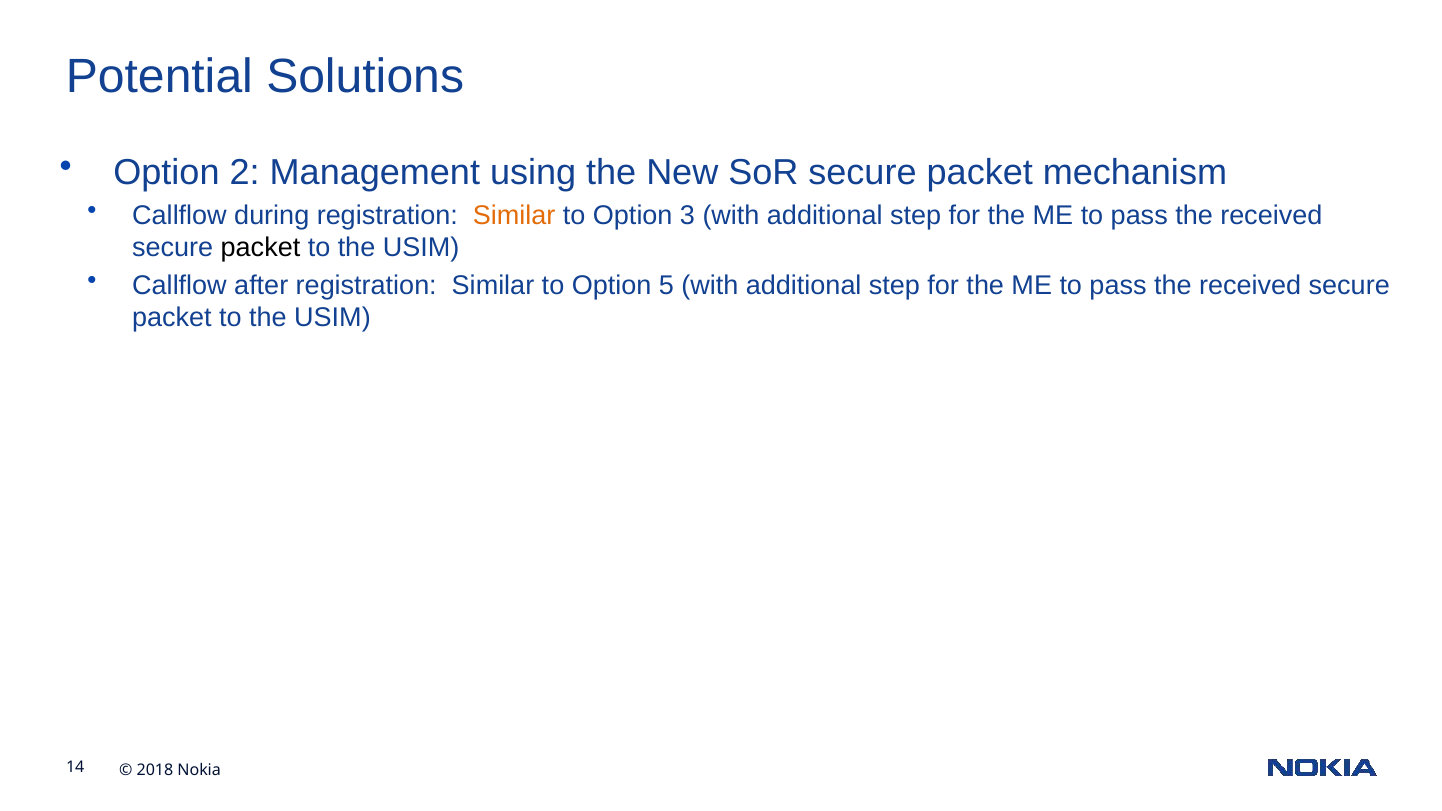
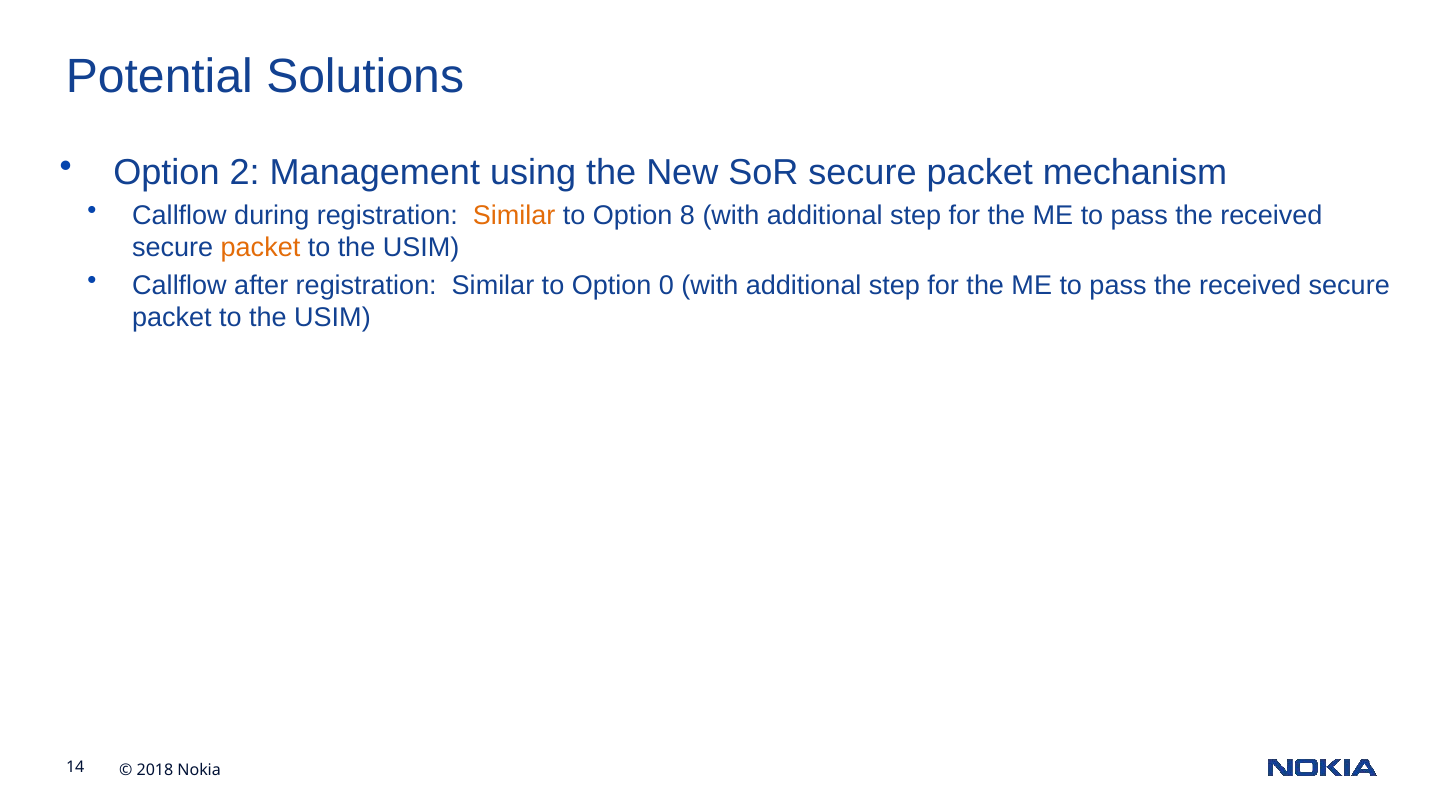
3: 3 -> 8
packet at (260, 248) colour: black -> orange
5: 5 -> 0
